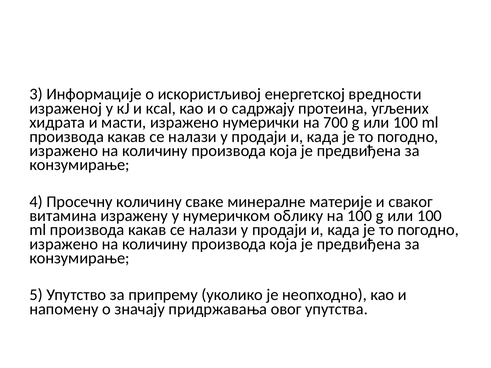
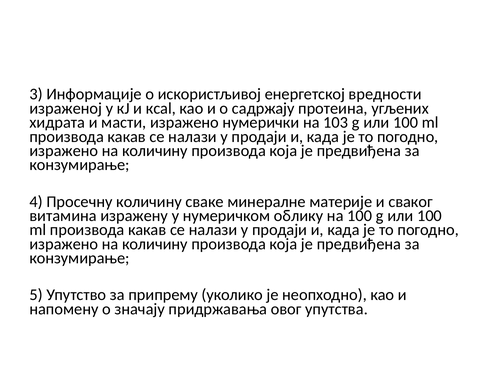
700: 700 -> 103
